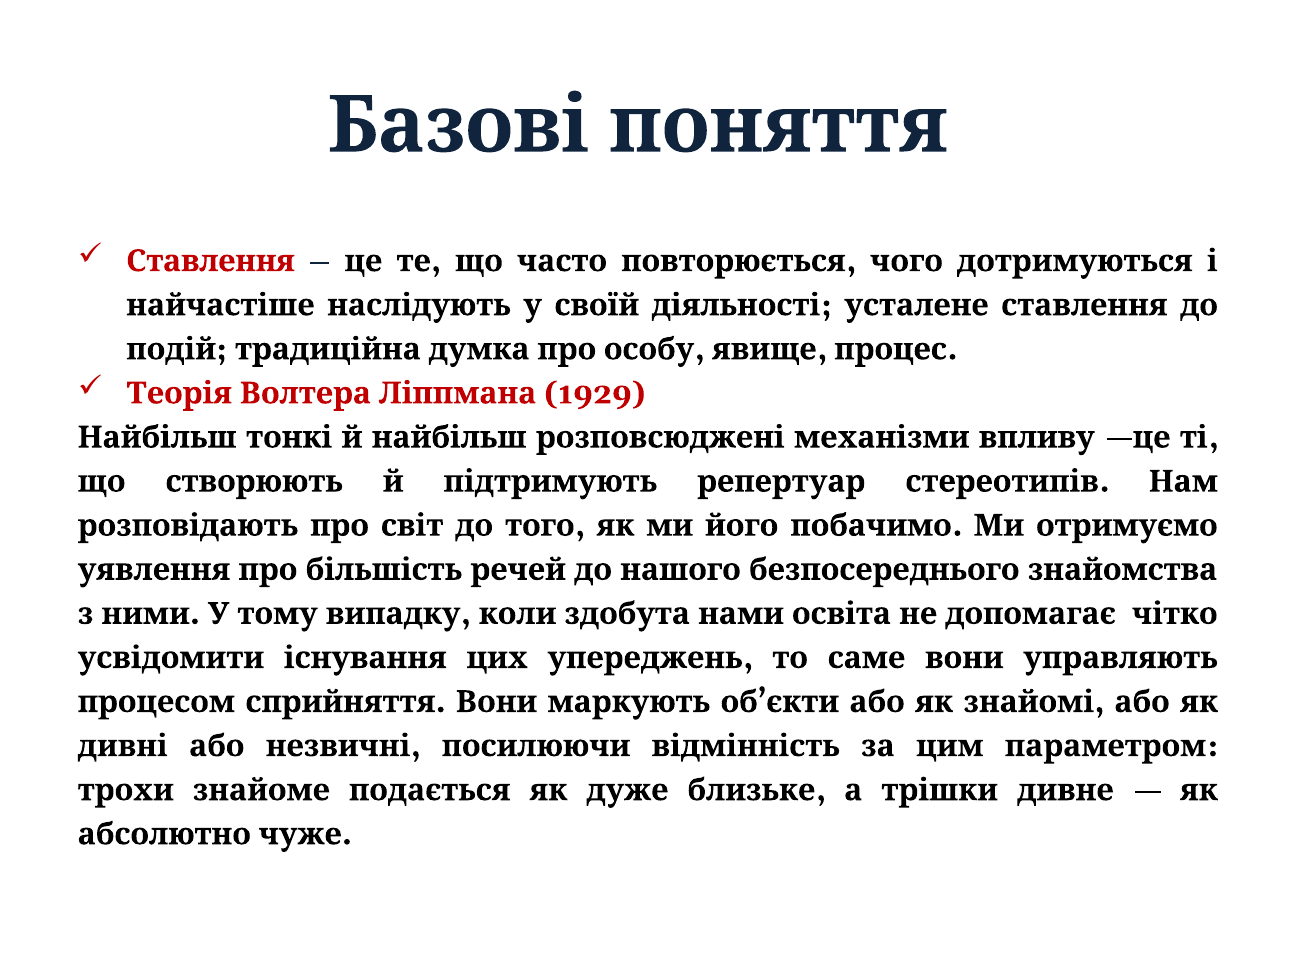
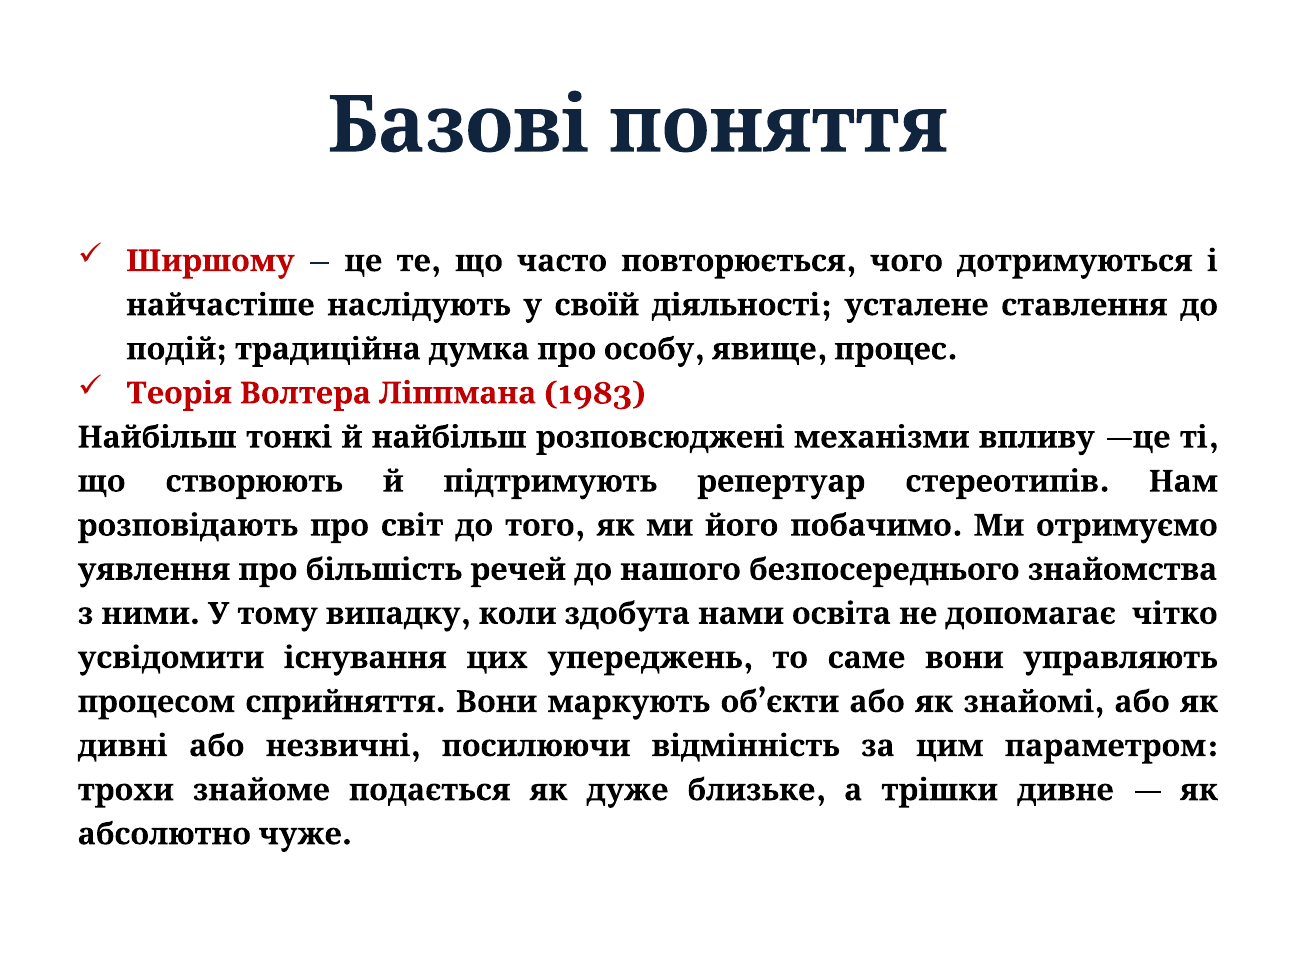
Ставлення at (211, 261): Ставлення -> Ширшому
1929: 1929 -> 1983
